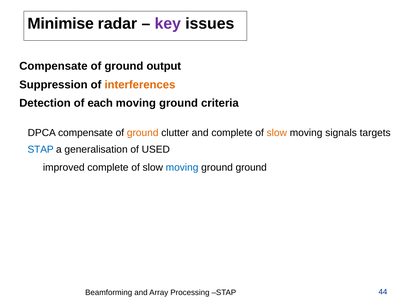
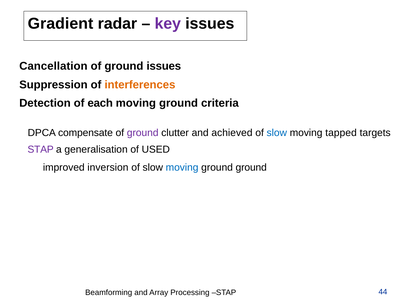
Minimise: Minimise -> Gradient
Compensate at (53, 66): Compensate -> Cancellation
ground output: output -> issues
ground at (143, 133) colour: orange -> purple
and complete: complete -> achieved
slow at (277, 133) colour: orange -> blue
signals: signals -> tapped
STAP at (41, 150) colour: blue -> purple
improved complete: complete -> inversion
